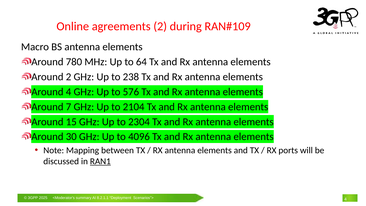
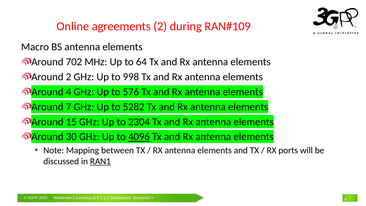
780: 780 -> 702
238: 238 -> 998
2104: 2104 -> 5282
4096 underline: none -> present
